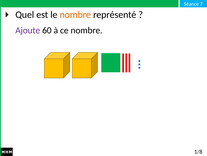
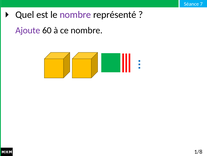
nombre at (75, 15) colour: orange -> purple
